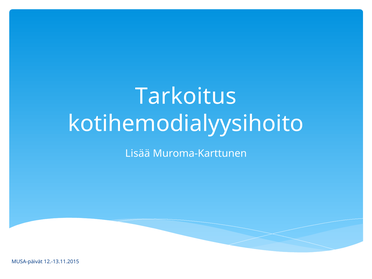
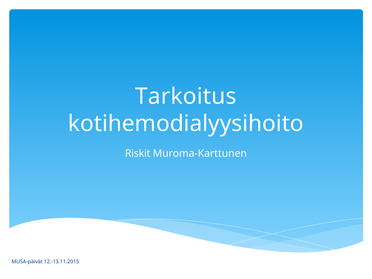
Lisää: Lisää -> Riskit
